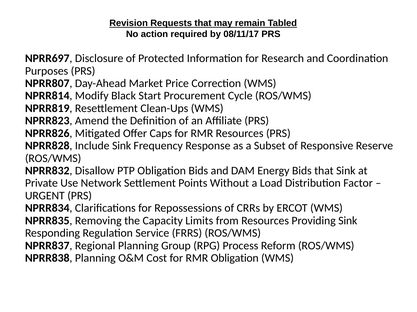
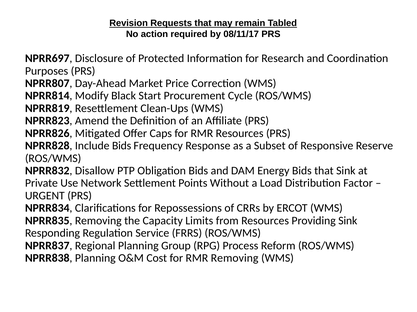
Include Sink: Sink -> Bids
RMR Obligation: Obligation -> Removing
